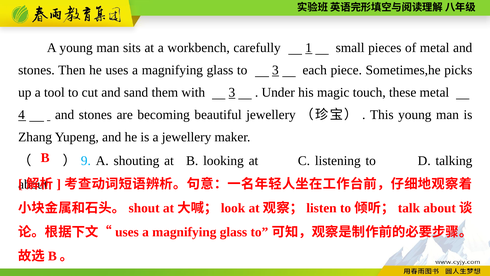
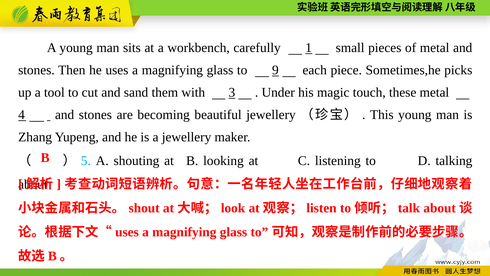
to 3: 3 -> 9
9: 9 -> 5
